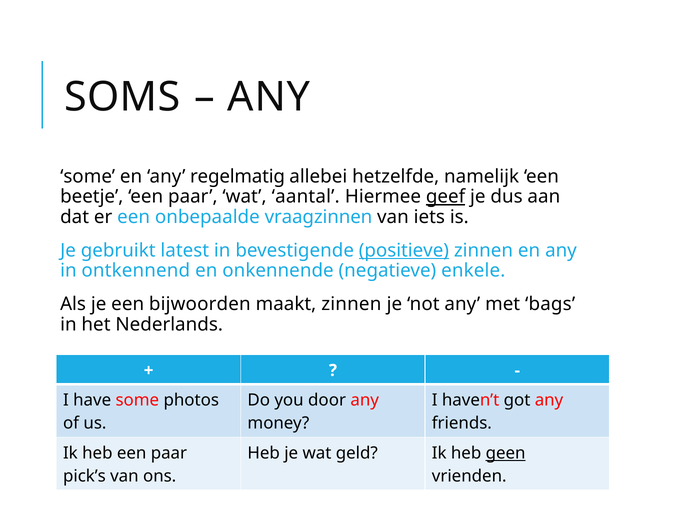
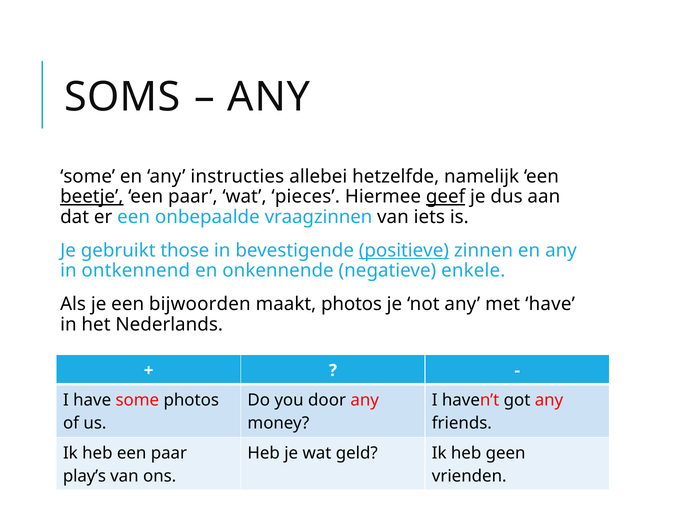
regelmatig: regelmatig -> instructies
beetje underline: none -> present
aantal: aantal -> pieces
latest: latest -> those
maakt zinnen: zinnen -> photos
met bags: bags -> have
geen underline: present -> none
pick’s: pick’s -> play’s
